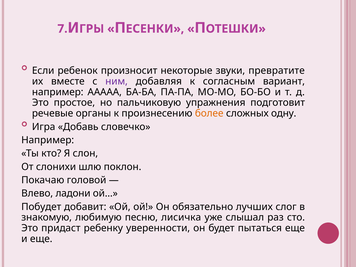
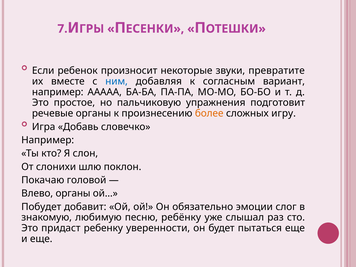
ним colour: purple -> blue
одну: одну -> игру
Влево ладони: ладони -> органы
лучших: лучших -> эмоции
лисичка: лисичка -> ребёнку
